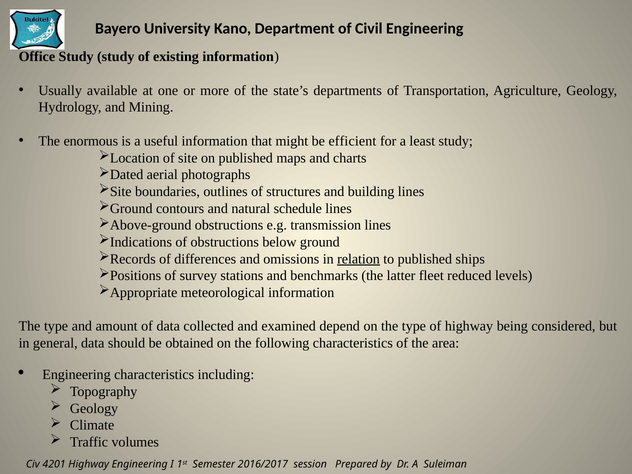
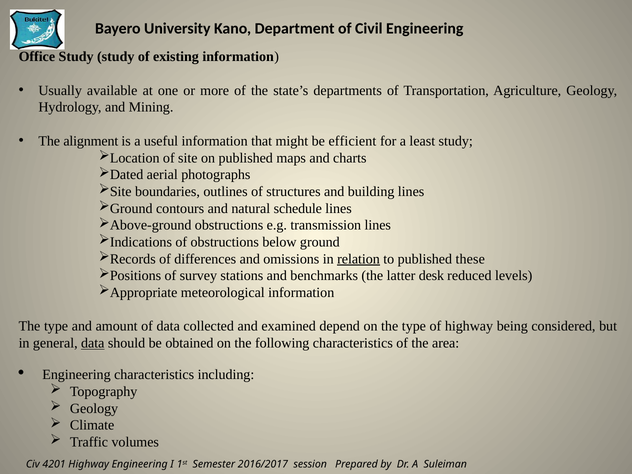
enormous: enormous -> alignment
ships: ships -> these
fleet: fleet -> desk
data at (93, 343) underline: none -> present
